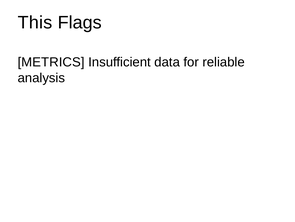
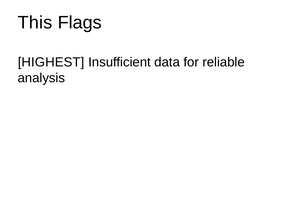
METRICS: METRICS -> HIGHEST
